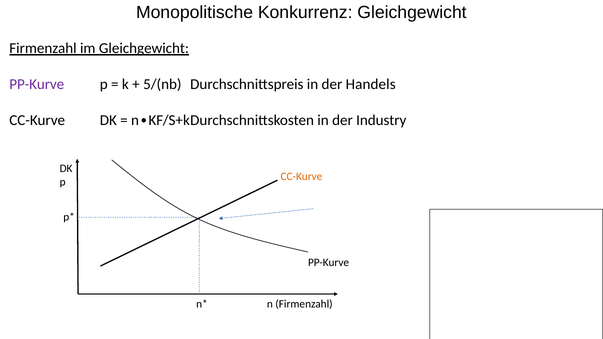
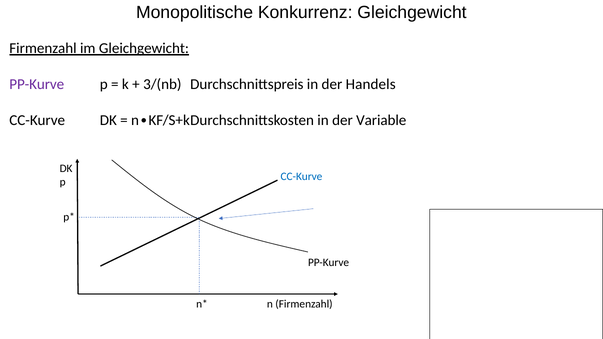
5/(nb: 5/(nb -> 3/(nb
Industry: Industry -> Variable
CC-Kurve at (301, 177) colour: orange -> blue
